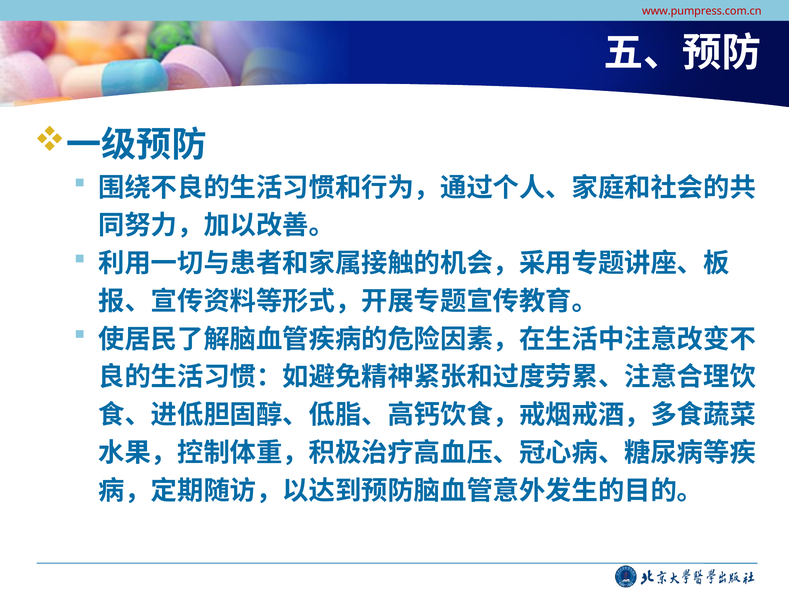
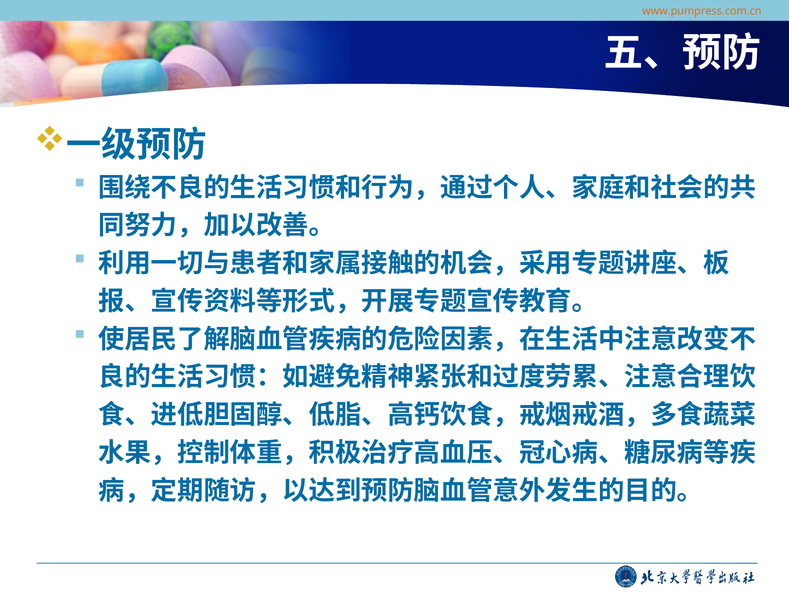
www.pumpress.com.cn colour: red -> orange
